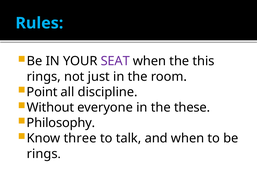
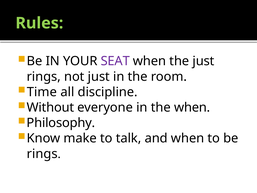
Rules colour: light blue -> light green
the this: this -> just
Point: Point -> Time
the these: these -> when
three: three -> make
